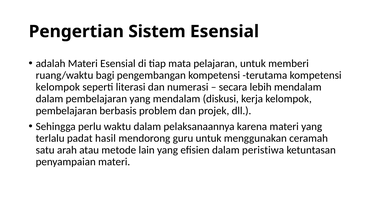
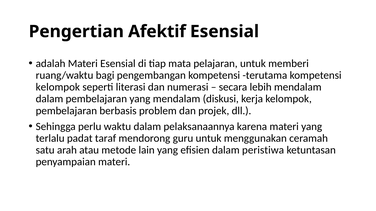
Sistem: Sistem -> Afektif
hasil: hasil -> taraf
